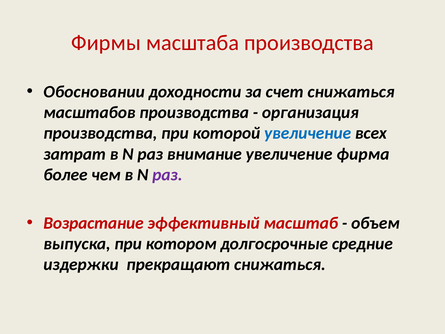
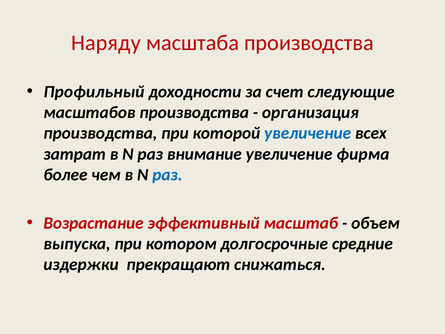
Фирмы: Фирмы -> Наряду
Обосновании: Обосновании -> Профильный
счет снижаться: снижаться -> следующие
раз at (167, 175) colour: purple -> blue
